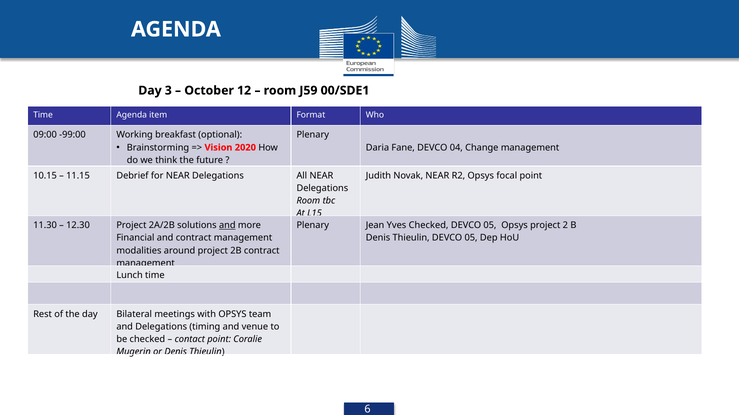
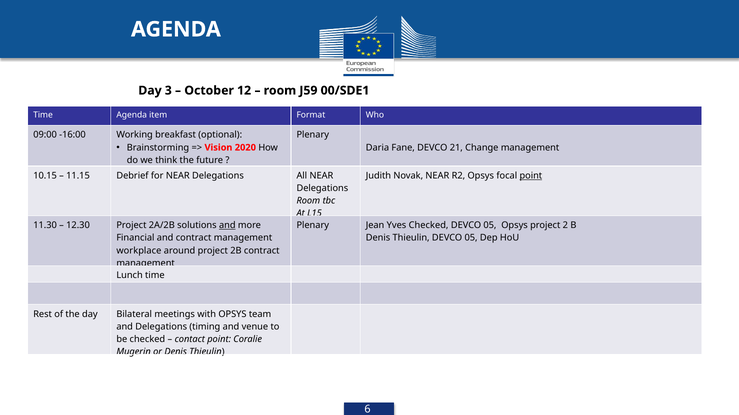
-99:00: -99:00 -> -16:00
04: 04 -> 21
point at (531, 176) underline: none -> present
modalities: modalities -> workplace
